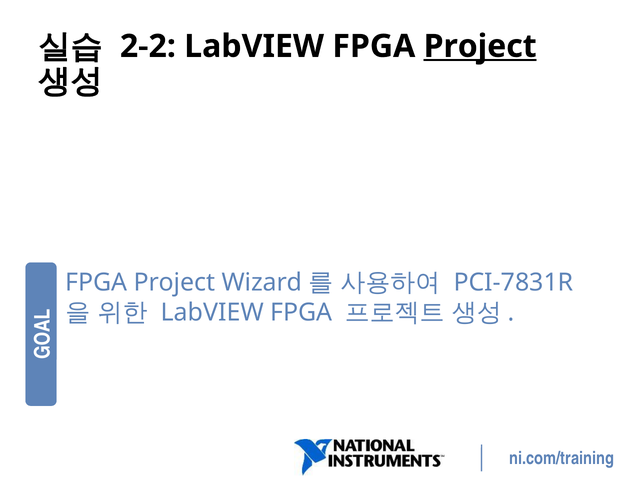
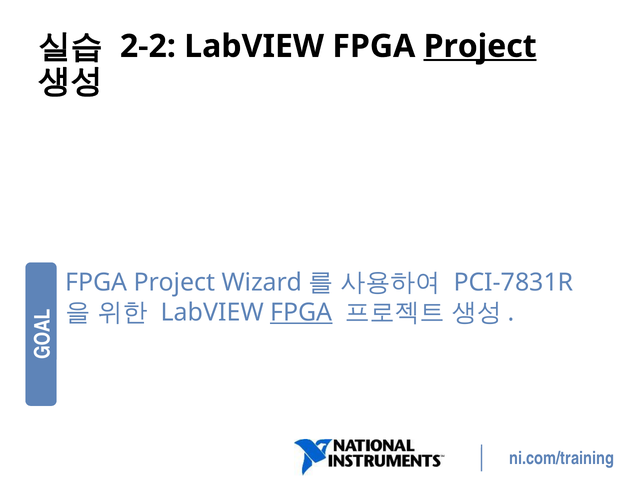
FPGA at (301, 312) underline: none -> present
